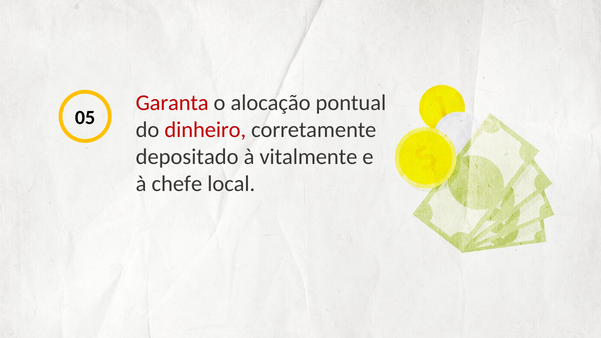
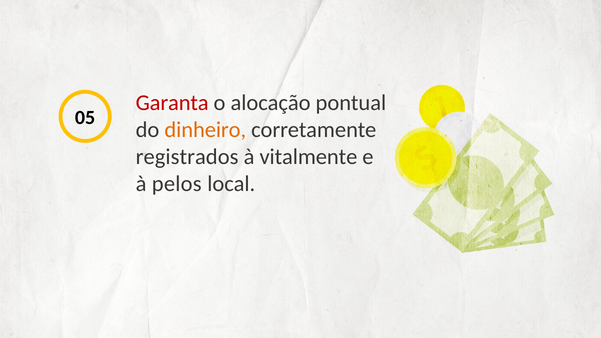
dinheiro colour: red -> orange
depositado: depositado -> registrados
chefe: chefe -> pelos
